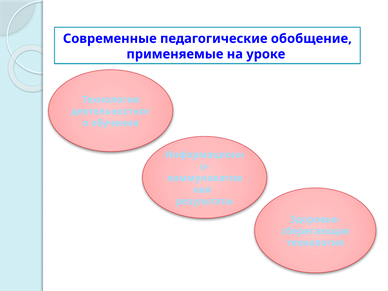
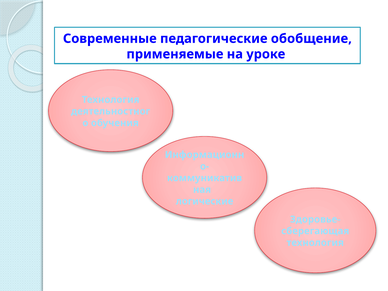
результаты: результаты -> логические
